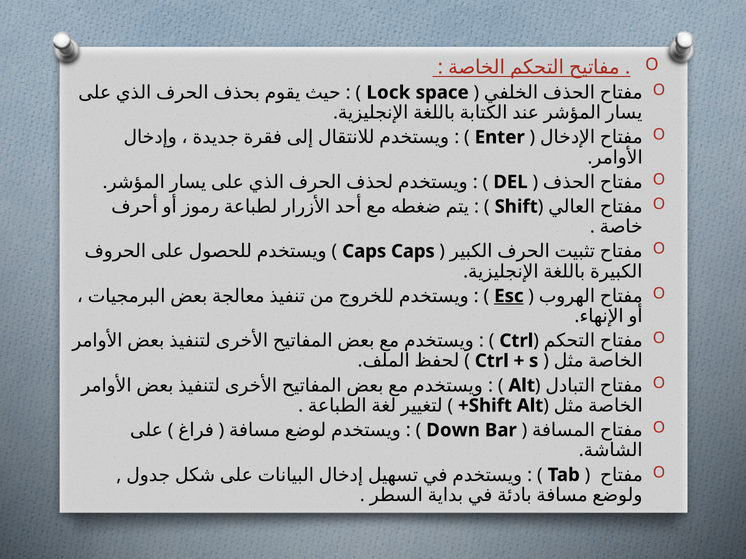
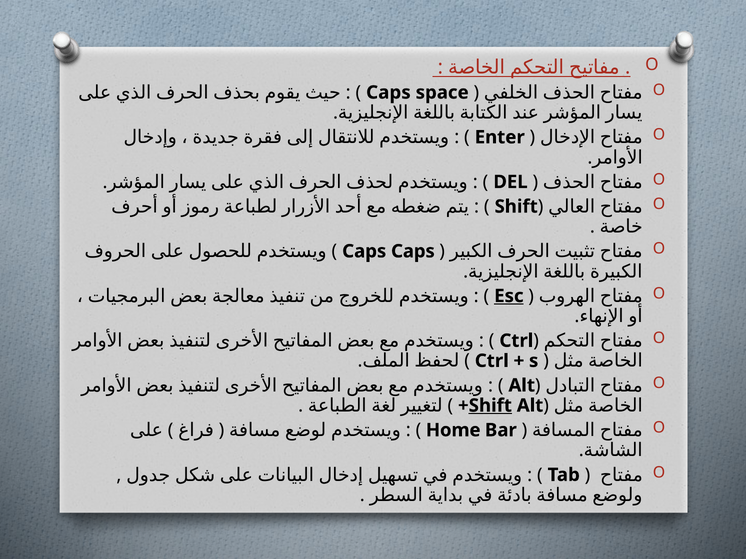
Lock at (388, 93): Lock -> Caps
Shift at (490, 406) underline: none -> present
Down: Down -> Home
